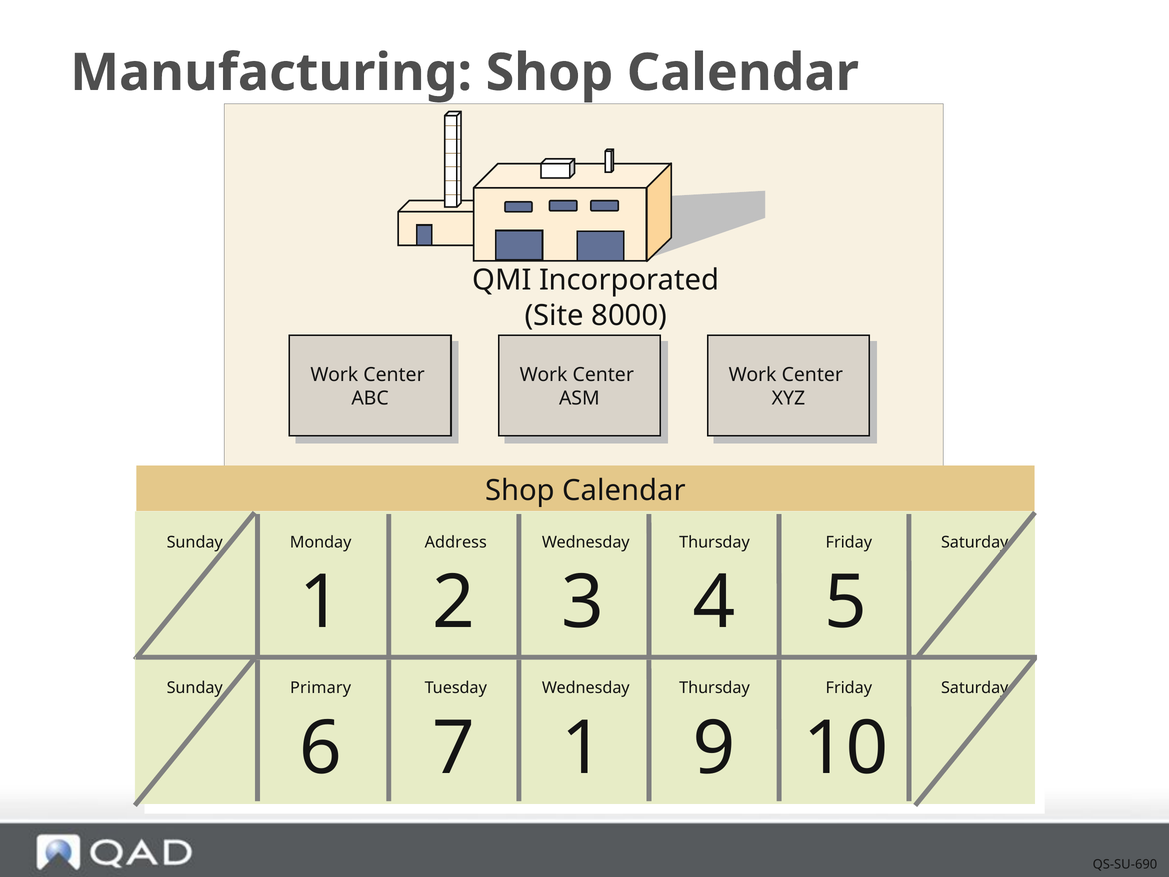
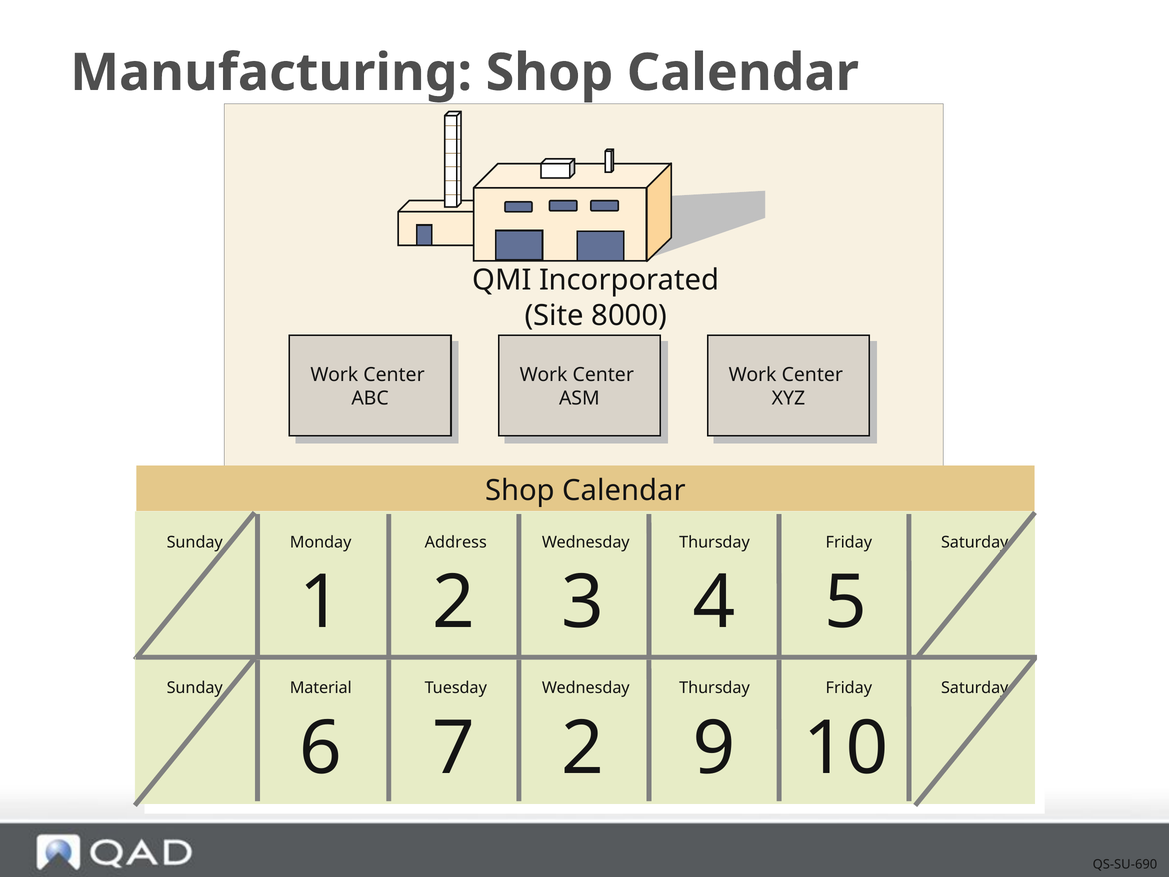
Primary: Primary -> Material
7 1: 1 -> 2
